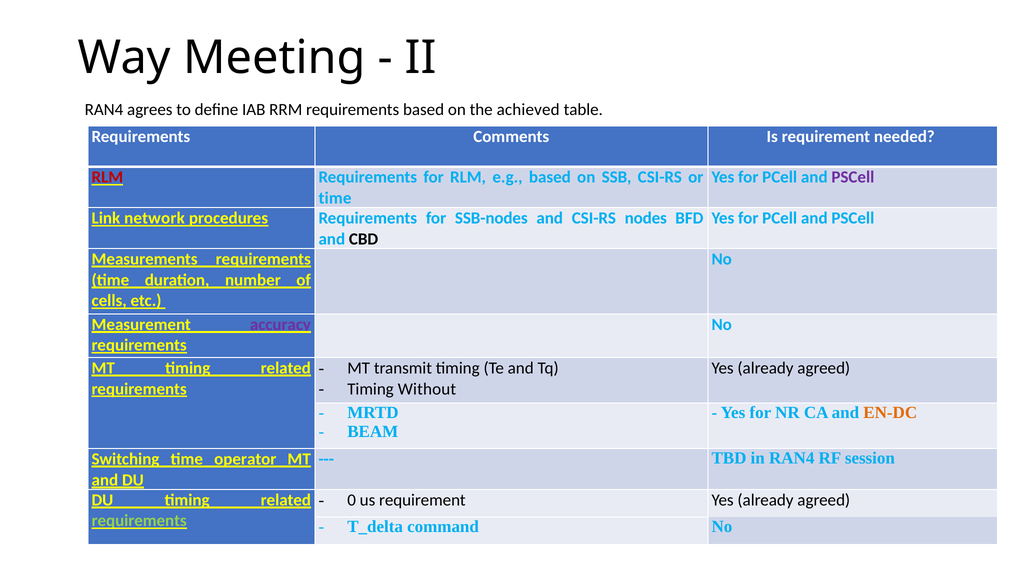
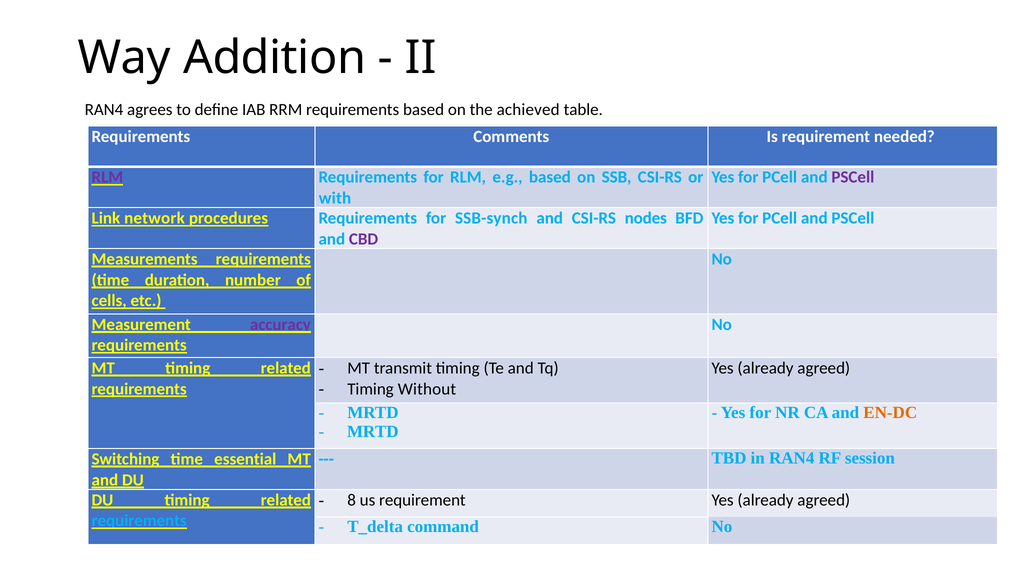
Meeting: Meeting -> Addition
RLM at (107, 177) colour: red -> purple
time at (335, 198): time -> with
SSB-nodes: SSB-nodes -> SSB-synch
CBD colour: black -> purple
BEAM at (373, 432): BEAM -> MRTD
operator: operator -> essential
0: 0 -> 8
requirements at (139, 521) colour: light green -> light blue
